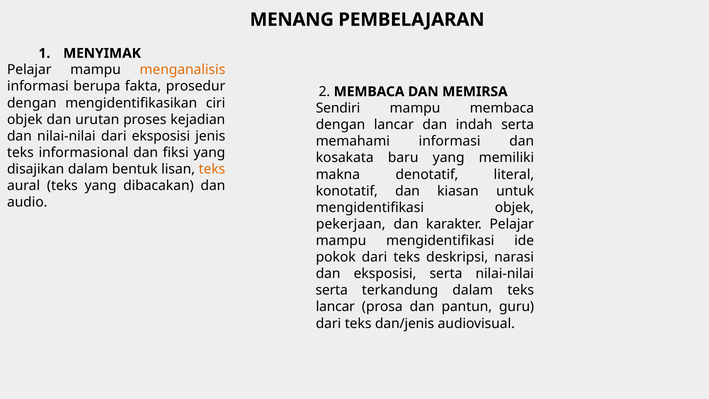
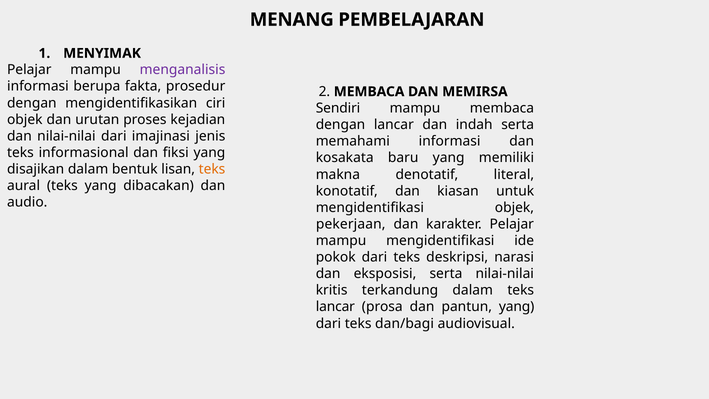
menganalisis colour: orange -> purple
dari eksposisi: eksposisi -> imajinasi
serta at (332, 290): serta -> kritis
pantun guru: guru -> yang
dan/jenis: dan/jenis -> dan/bagi
